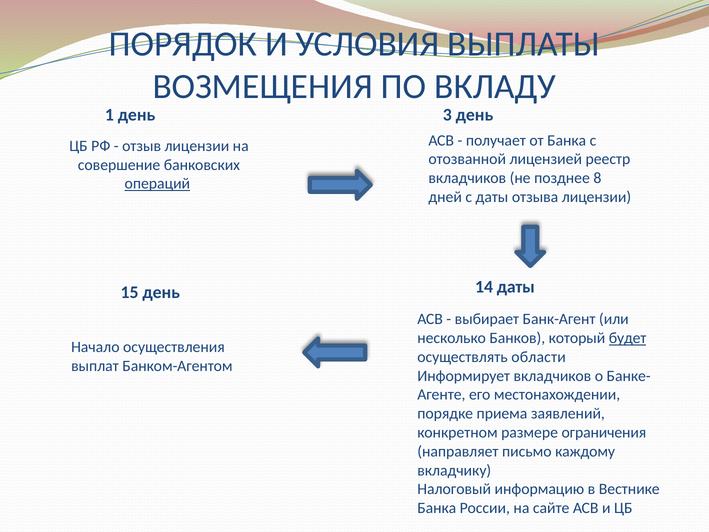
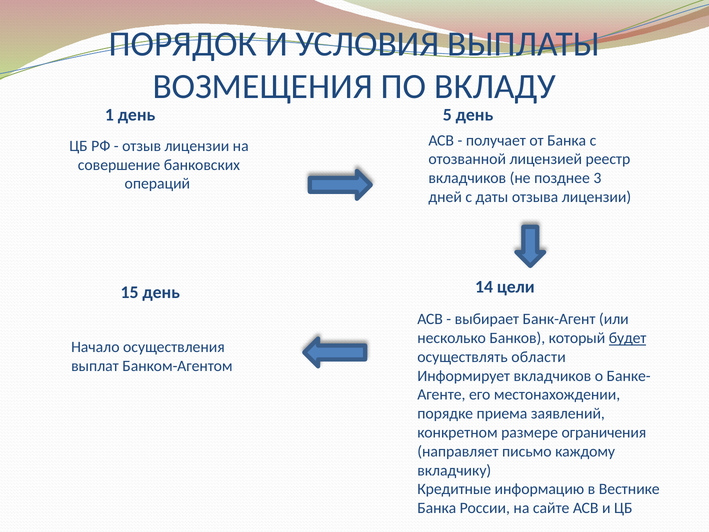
3: 3 -> 5
8: 8 -> 3
операций underline: present -> none
14 даты: даты -> цели
Налоговый: Налоговый -> Кредитные
